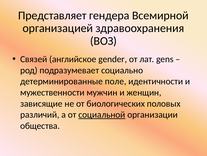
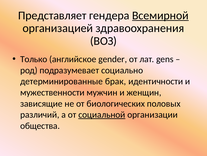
Всемирной underline: none -> present
Связей: Связей -> Только
поле: поле -> брак
